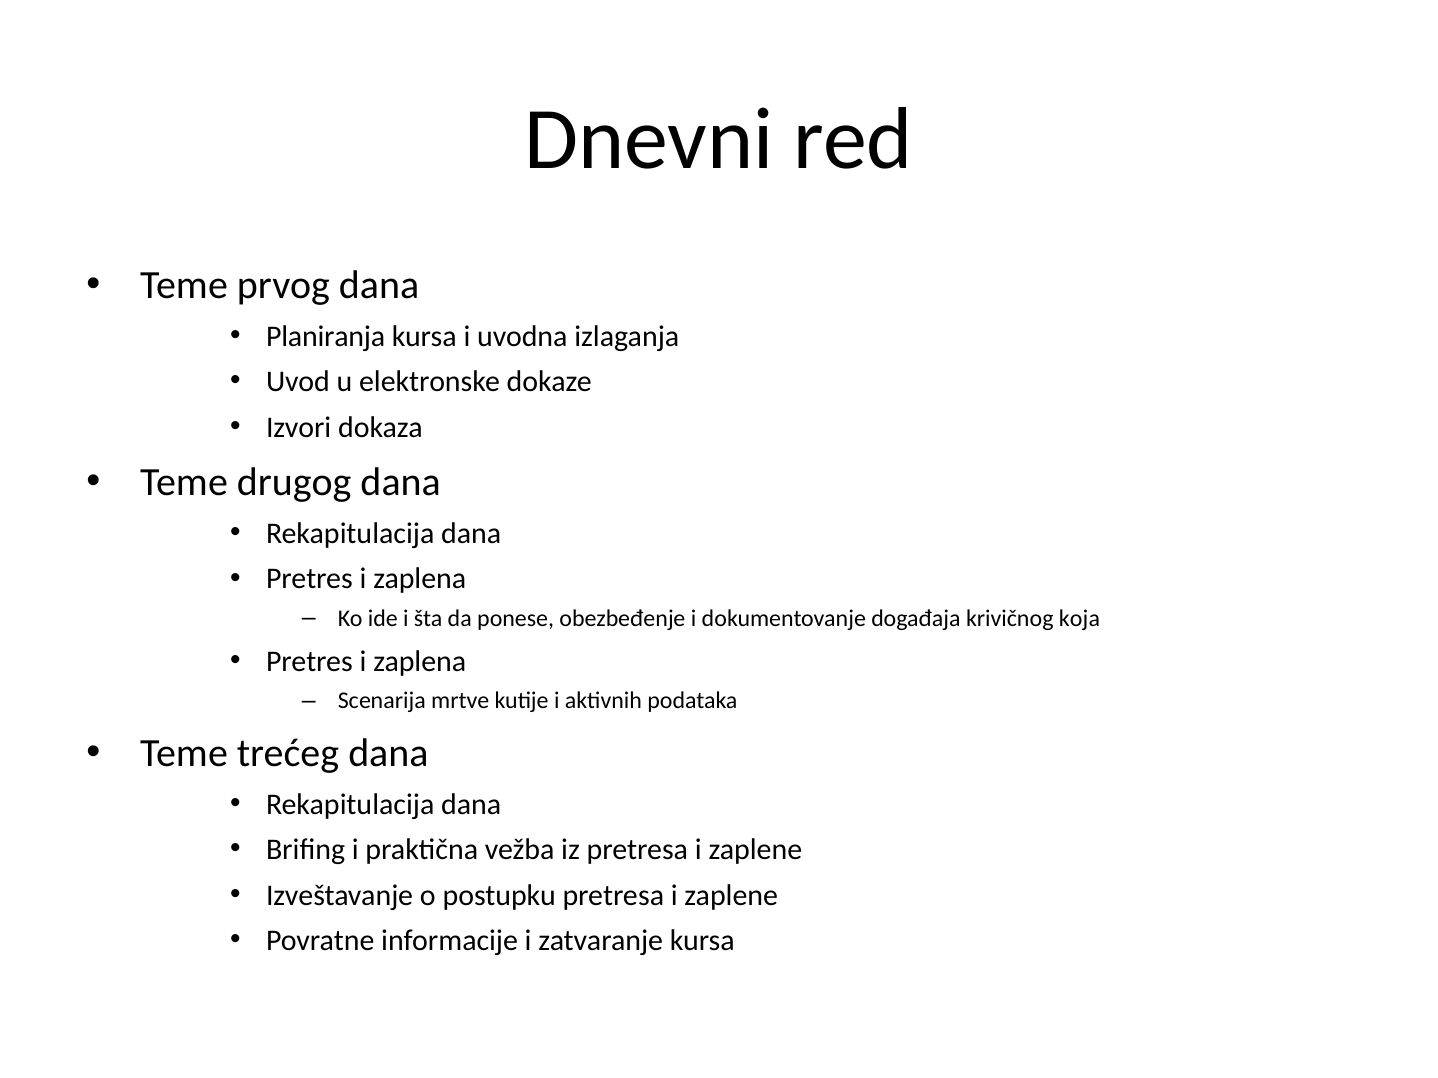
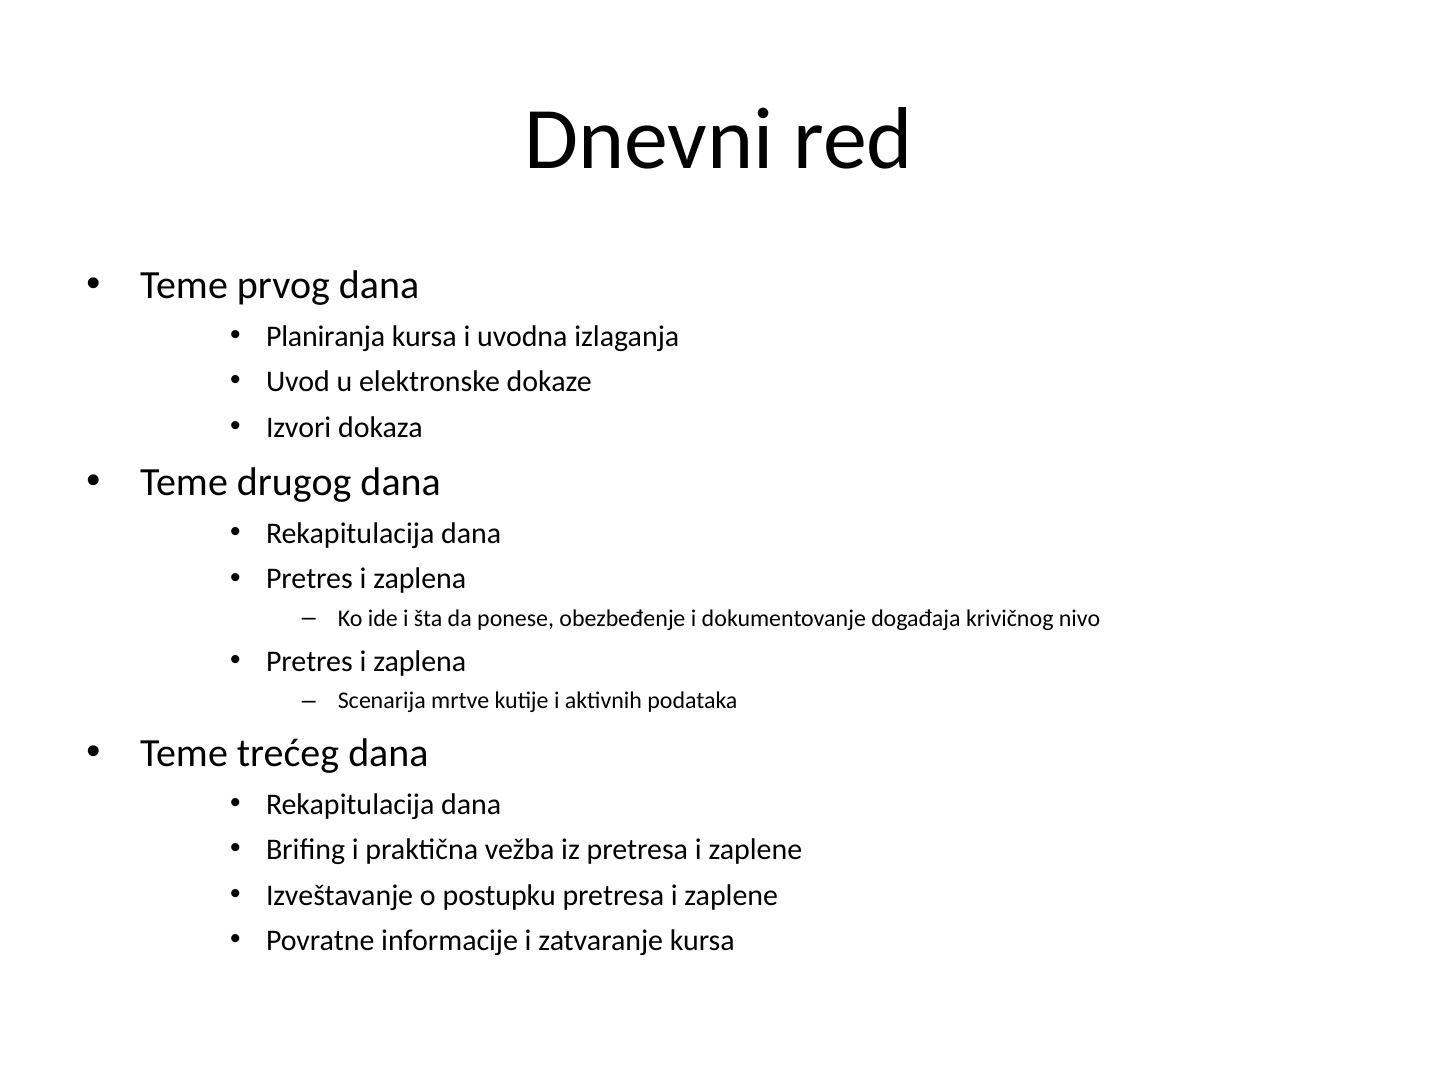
koja: koja -> nivo
